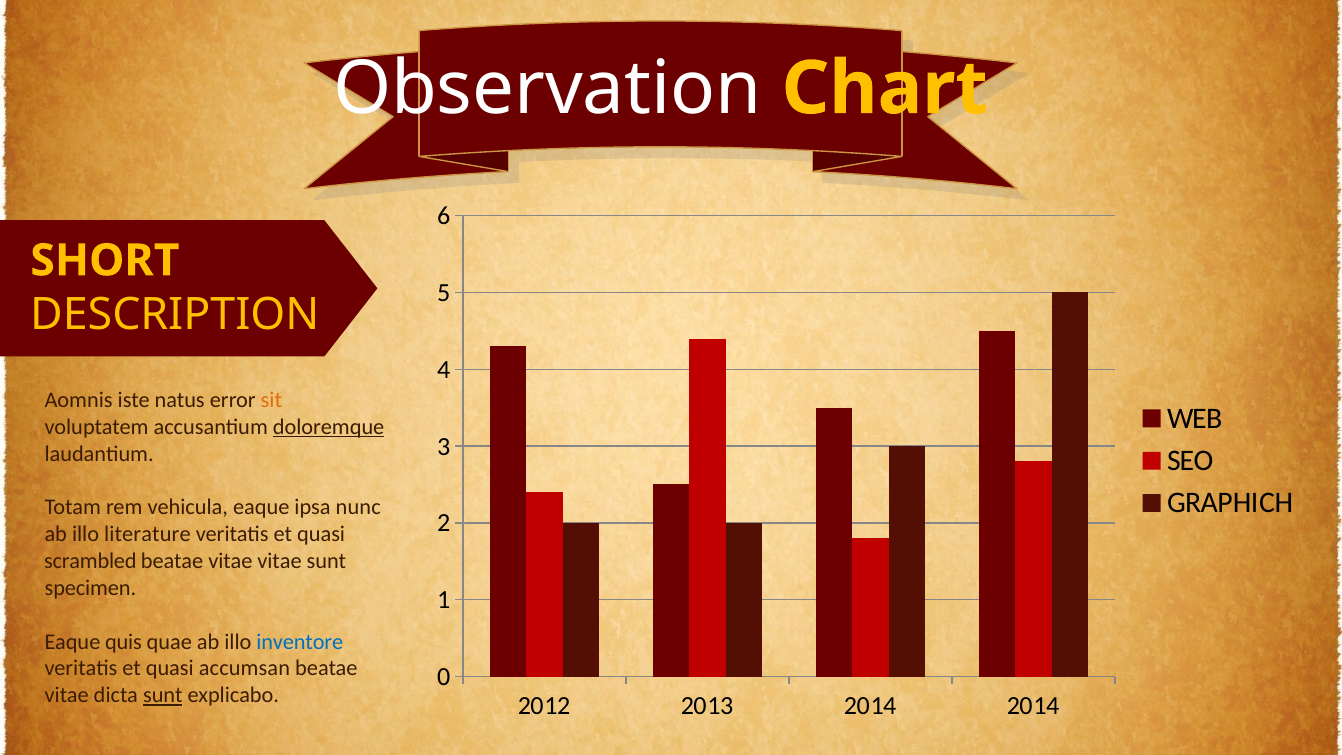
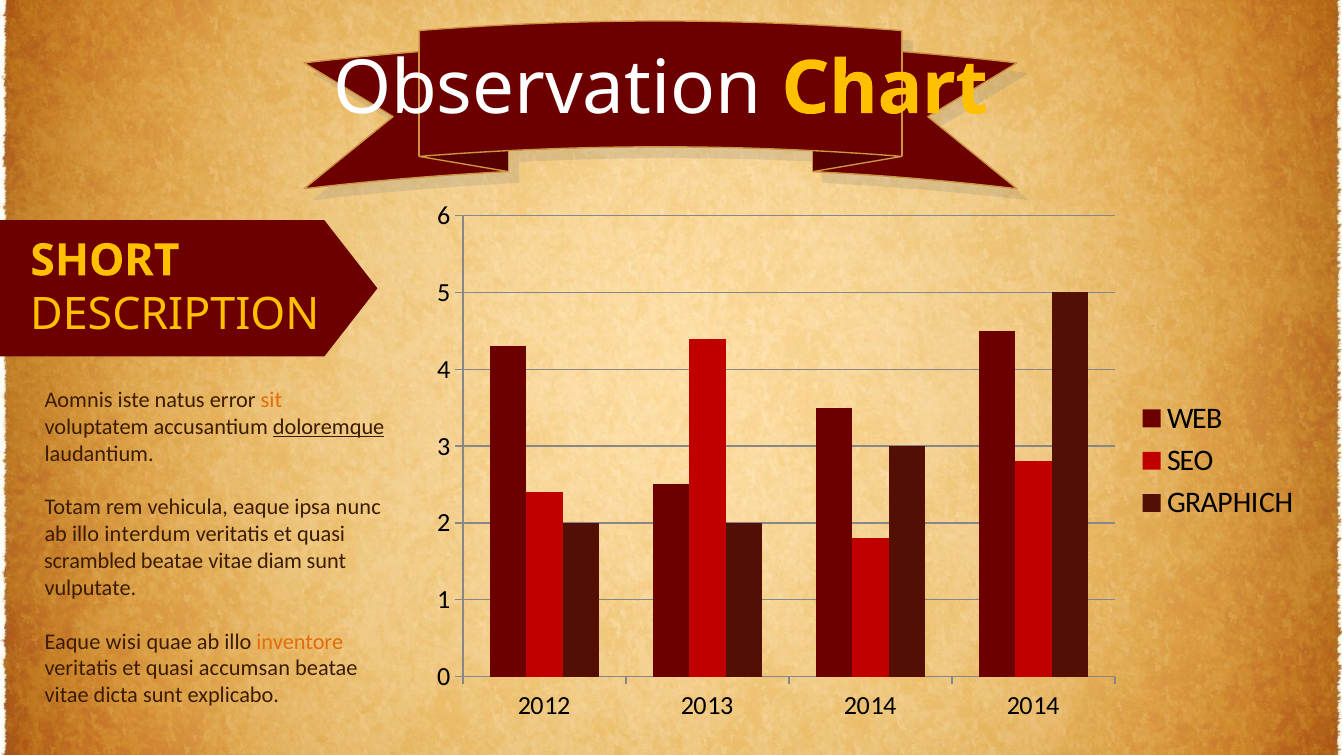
literature: literature -> interdum
vitae vitae: vitae -> diam
specimen: specimen -> vulputate
quis: quis -> wisi
inventore colour: blue -> orange
sunt at (163, 695) underline: present -> none
